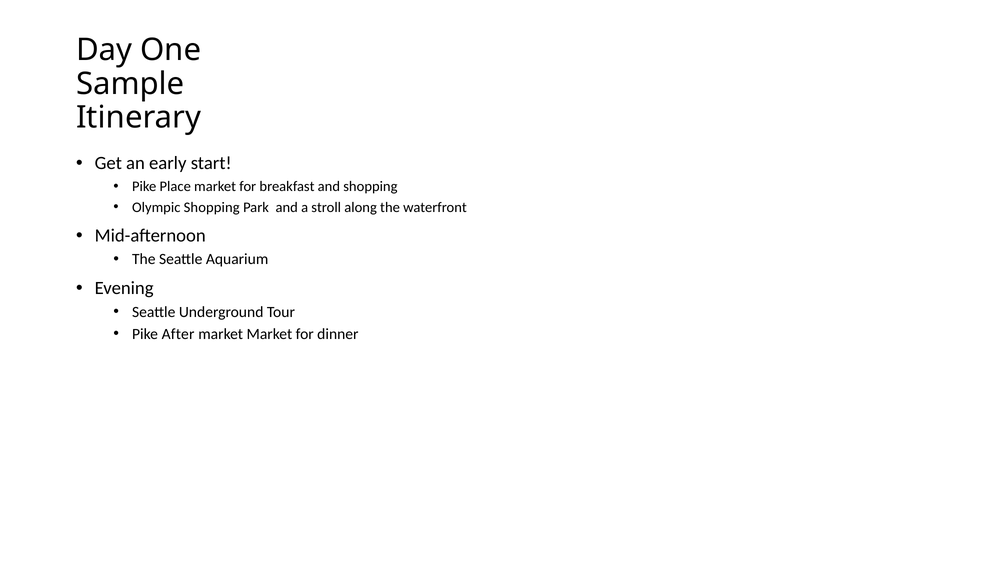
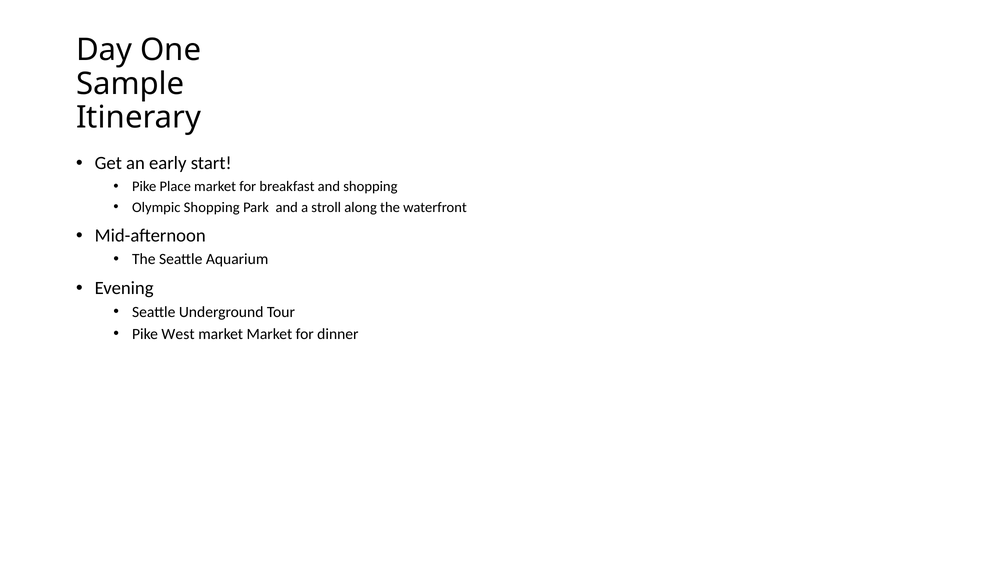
After: After -> West
